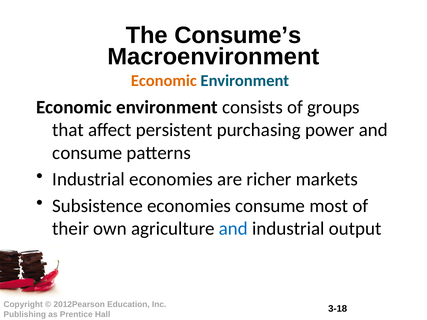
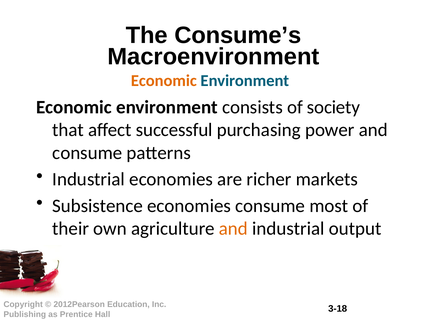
groups: groups -> society
persistent: persistent -> successful
and at (233, 229) colour: blue -> orange
